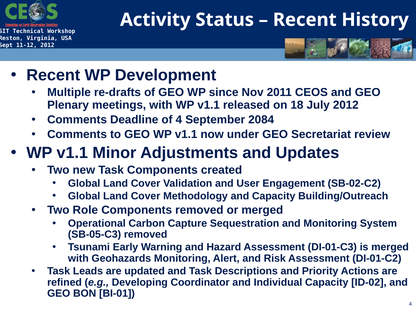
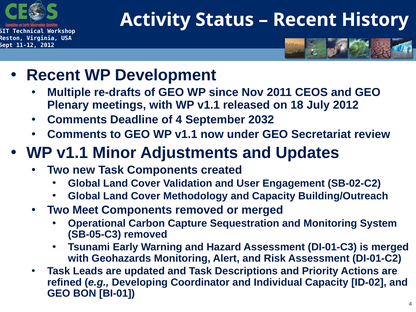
2084: 2084 -> 2032
Role: Role -> Meet
